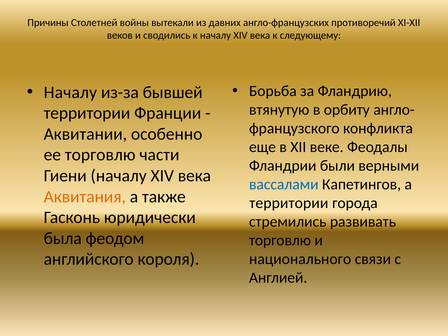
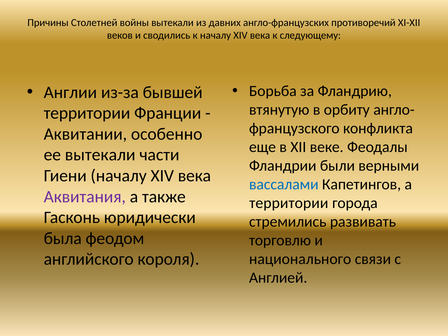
Началу at (70, 92): Началу -> Англии
ее торговлю: торговлю -> вытекали
Аквитания colour: orange -> purple
